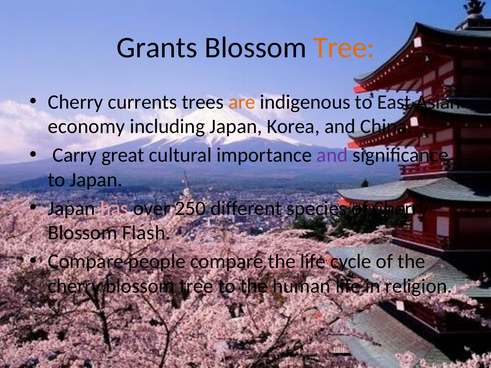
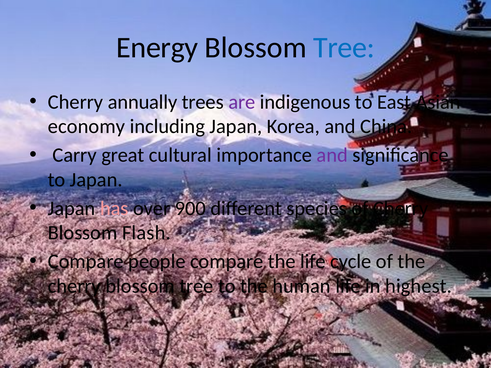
Grants: Grants -> Energy
Tree at (344, 48) colour: orange -> blue
currents: currents -> annually
are colour: orange -> purple
250: 250 -> 900
religion: religion -> highest
